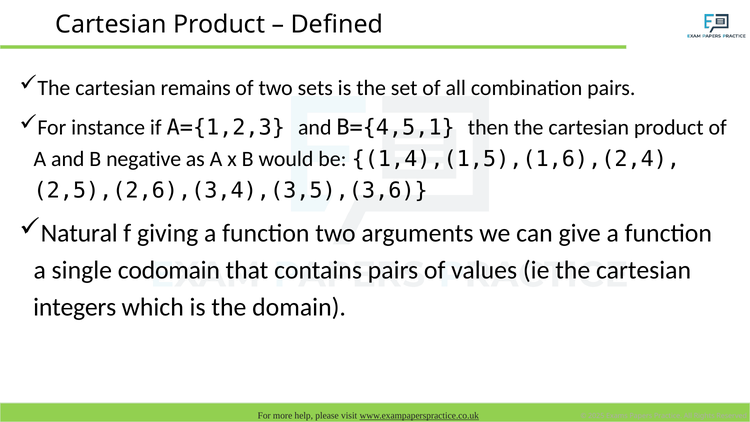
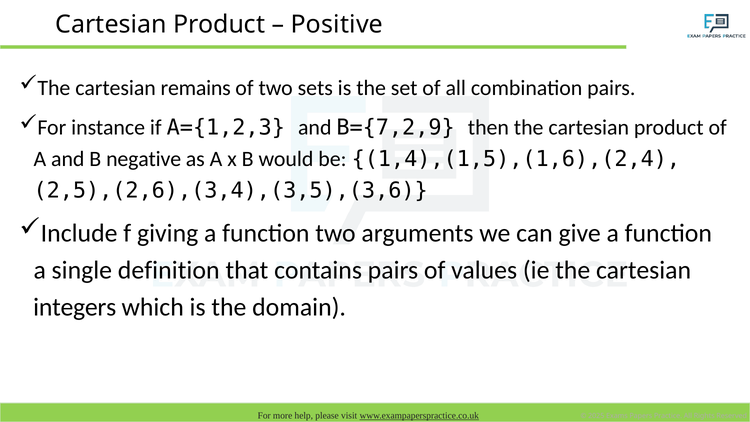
Defined: Defined -> Positive
B={4,5,1: B={4,5,1 -> B={7,2,9
Natural: Natural -> Include
codomain: codomain -> definition
